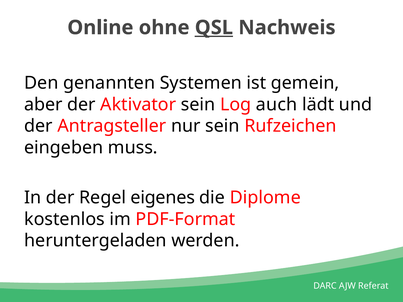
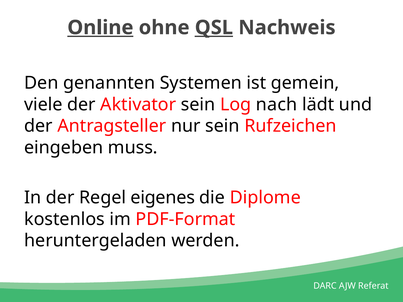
Online underline: none -> present
aber: aber -> viele
auch: auch -> nach
